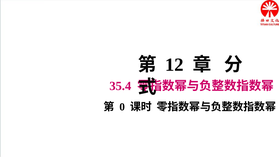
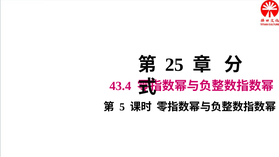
12: 12 -> 25
35.4: 35.4 -> 43.4
0: 0 -> 5
